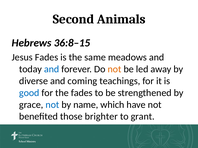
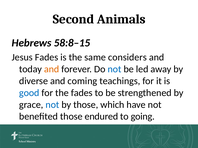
36:8–15: 36:8–15 -> 58:8–15
meadows: meadows -> considers
and at (52, 69) colour: blue -> orange
not at (114, 69) colour: orange -> blue
by name: name -> those
brighter: brighter -> endured
grant: grant -> going
